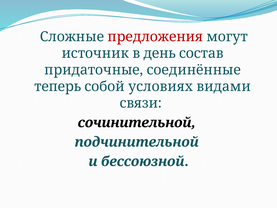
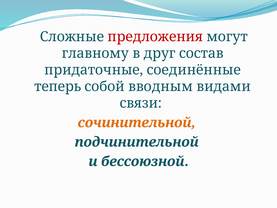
источник: источник -> главному
день: день -> друг
условиях: условиях -> вводным
сочинительной colour: black -> orange
